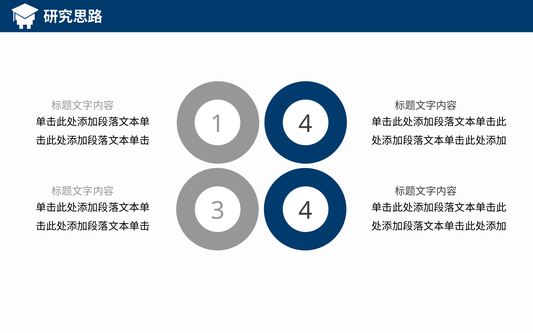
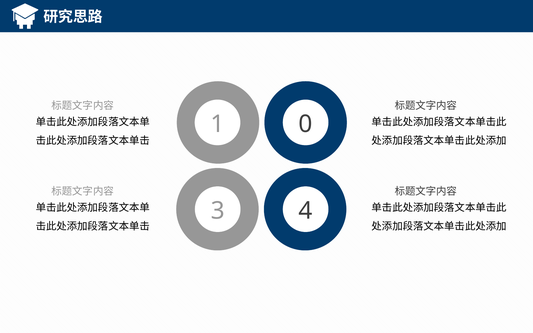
1 4: 4 -> 0
